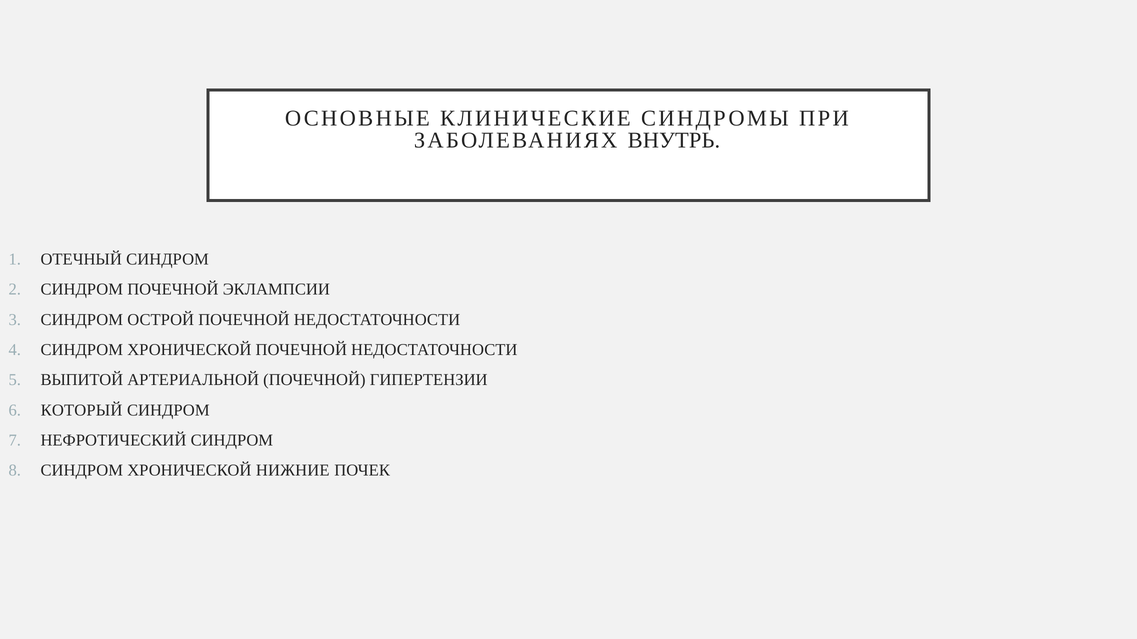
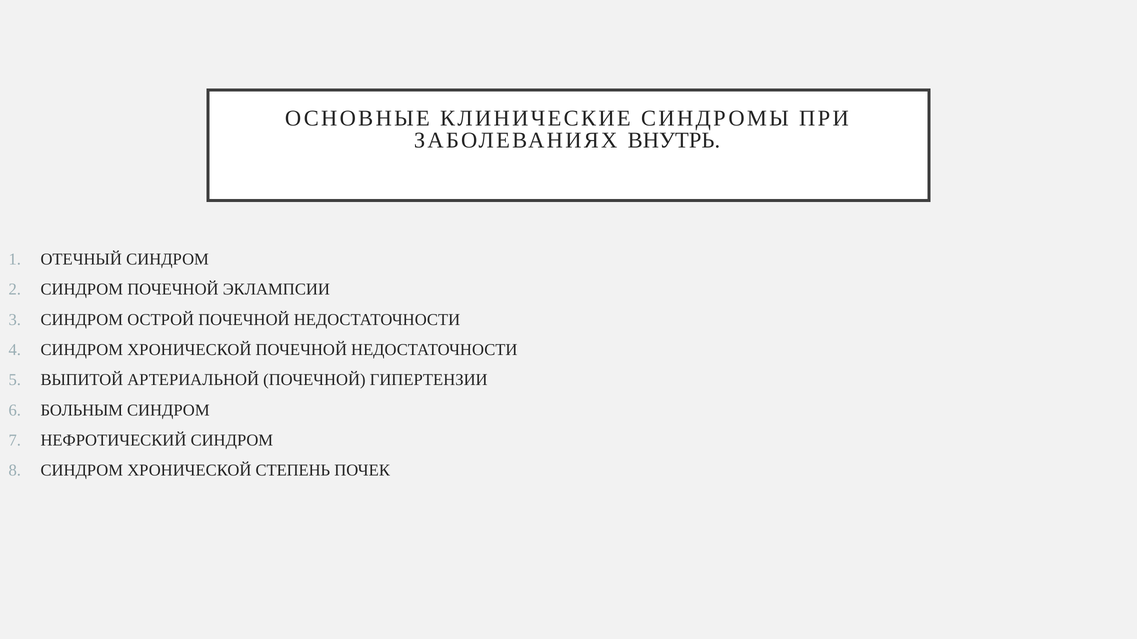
КОТОРЫЙ: КОТОРЫЙ -> БОЛЬНЫМ
НИЖНИЕ: НИЖНИЕ -> СТЕПЕНЬ
